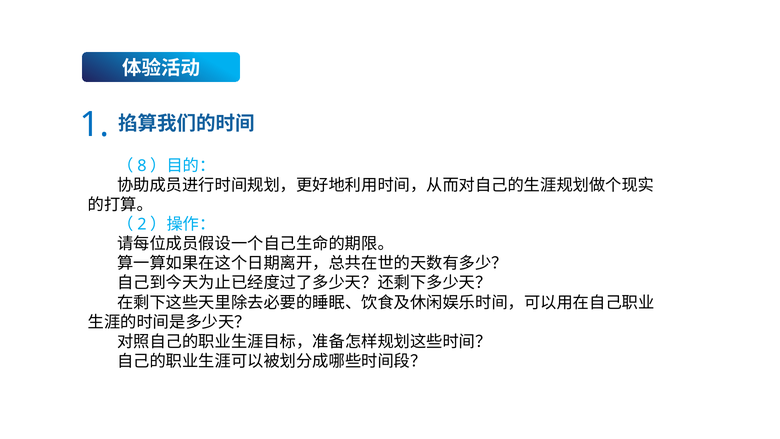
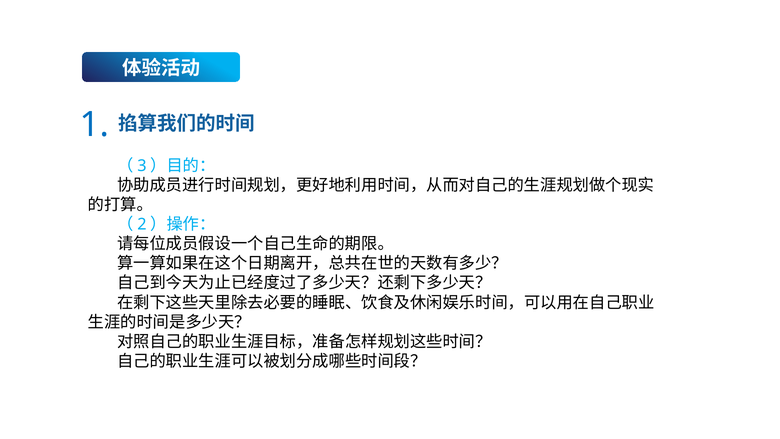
8: 8 -> 3
